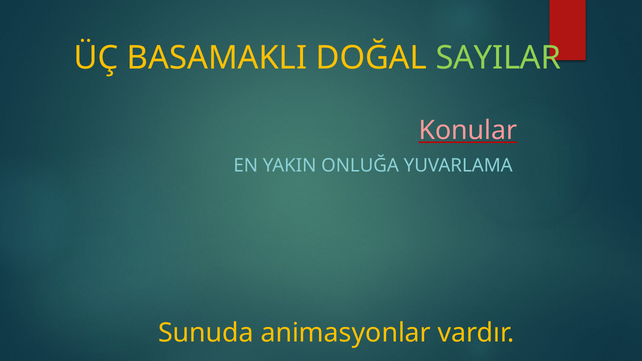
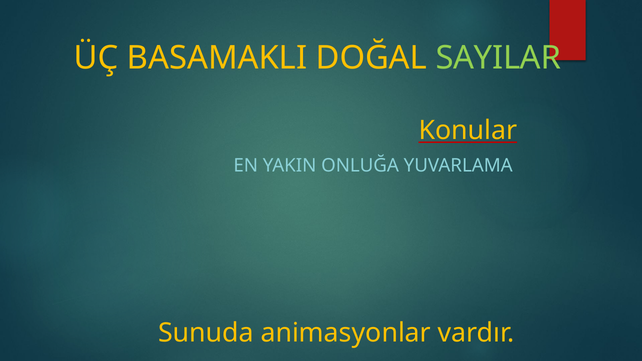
Konular colour: pink -> yellow
